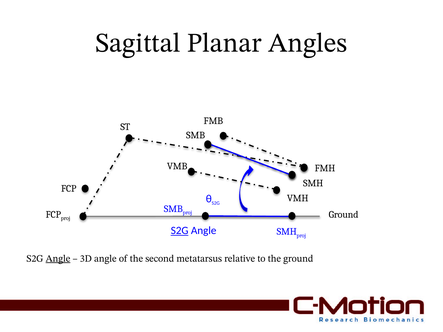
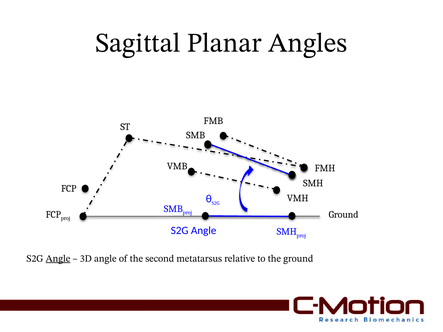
S2G at (180, 231) underline: present -> none
